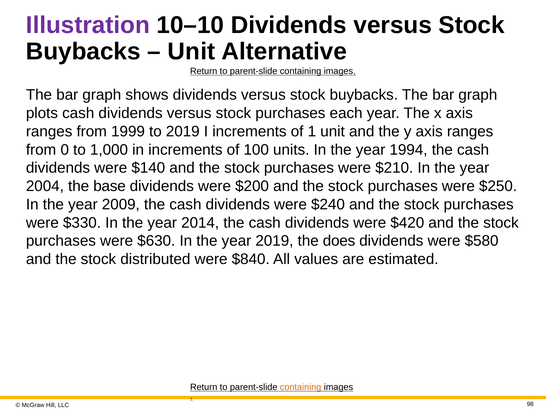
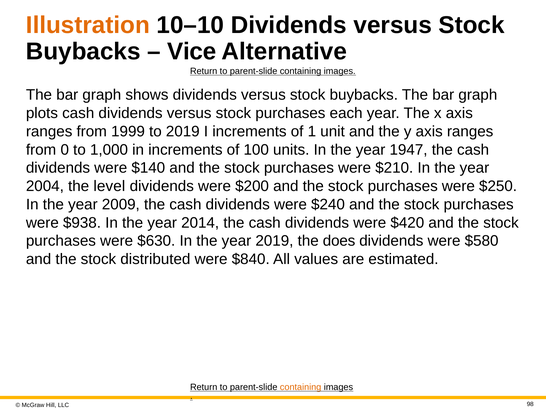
Illustration colour: purple -> orange
Unit at (191, 51): Unit -> Vice
1994: 1994 -> 1947
base: base -> level
$330: $330 -> $938
